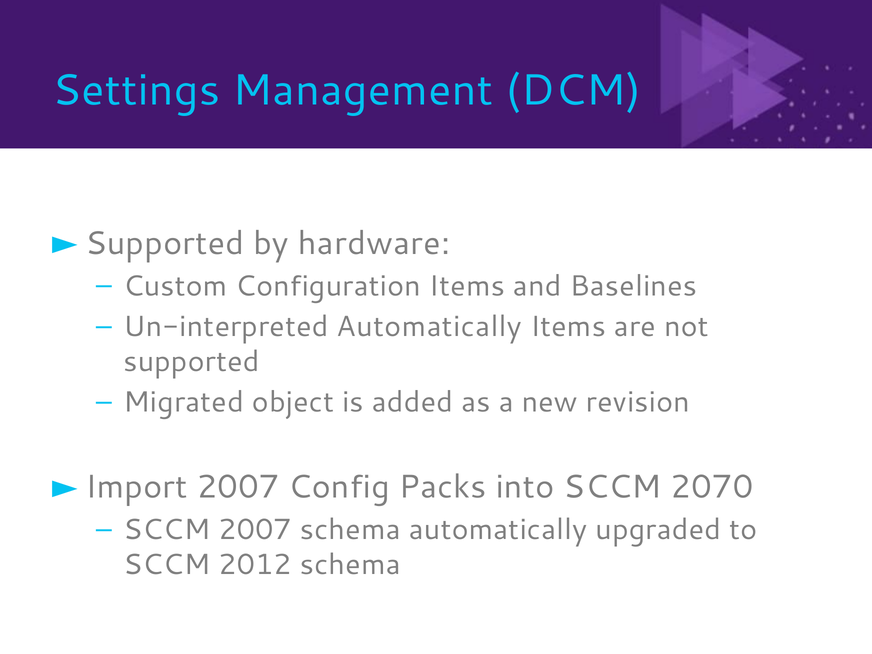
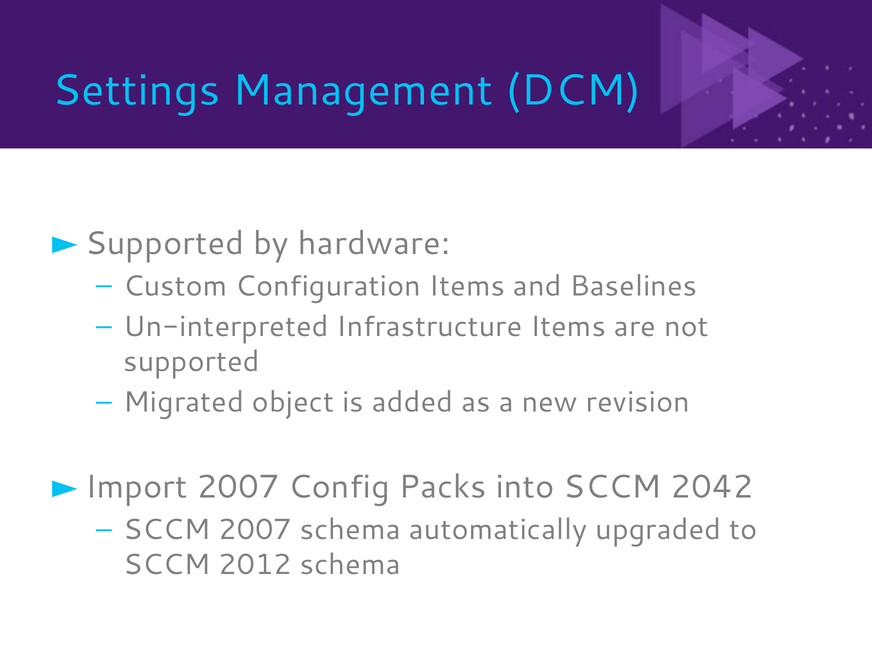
Un-interpreted Automatically: Automatically -> Infrastructure
2070: 2070 -> 2042
